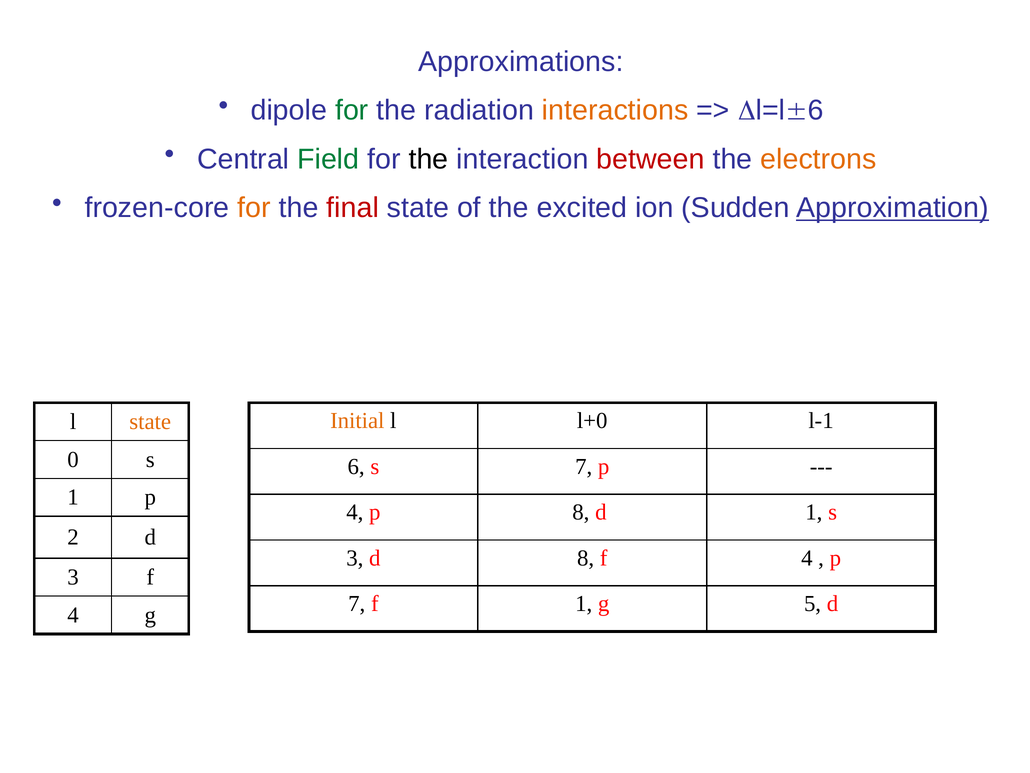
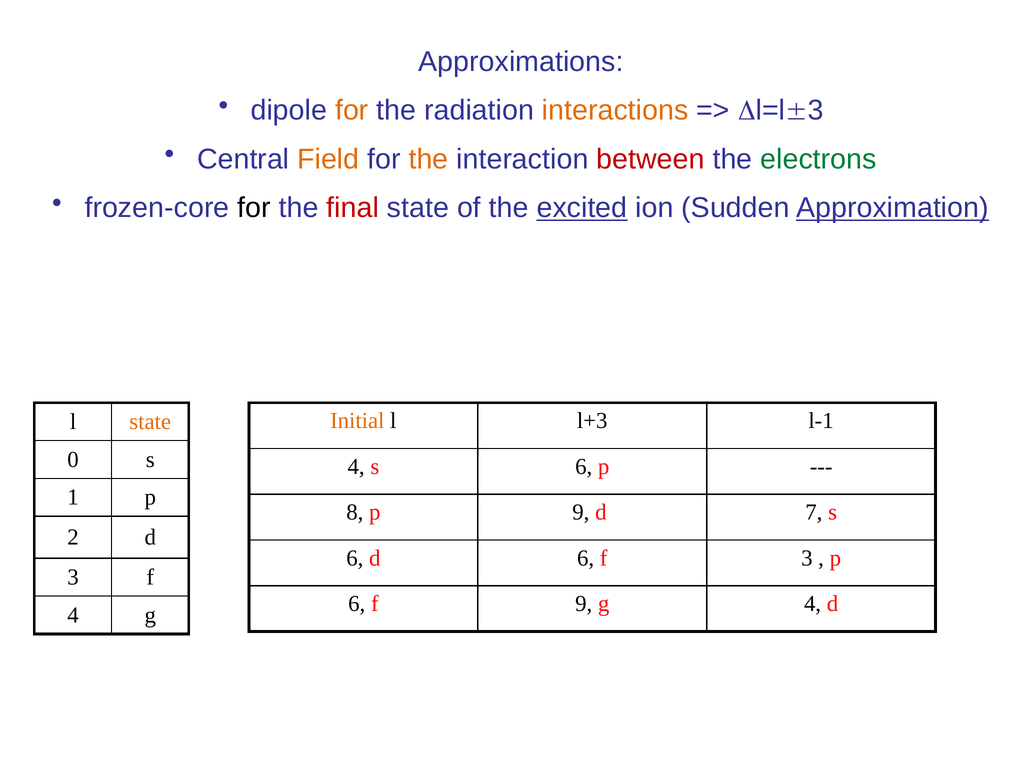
for at (352, 110) colour: green -> orange
6 at (816, 110): 6 -> 3
Field colour: green -> orange
the at (428, 159) colour: black -> orange
electrons colour: orange -> green
for at (254, 208) colour: orange -> black
excited underline: none -> present
l+0: l+0 -> l+3
6 at (356, 466): 6 -> 4
7 at (584, 466): 7 -> 6
4 at (355, 512): 4 -> 8
p 8: 8 -> 9
d 1: 1 -> 7
3 at (355, 558): 3 -> 6
d 8: 8 -> 6
4 at (807, 558): 4 -> 3
7 at (357, 603): 7 -> 6
f 1: 1 -> 9
g 5: 5 -> 4
